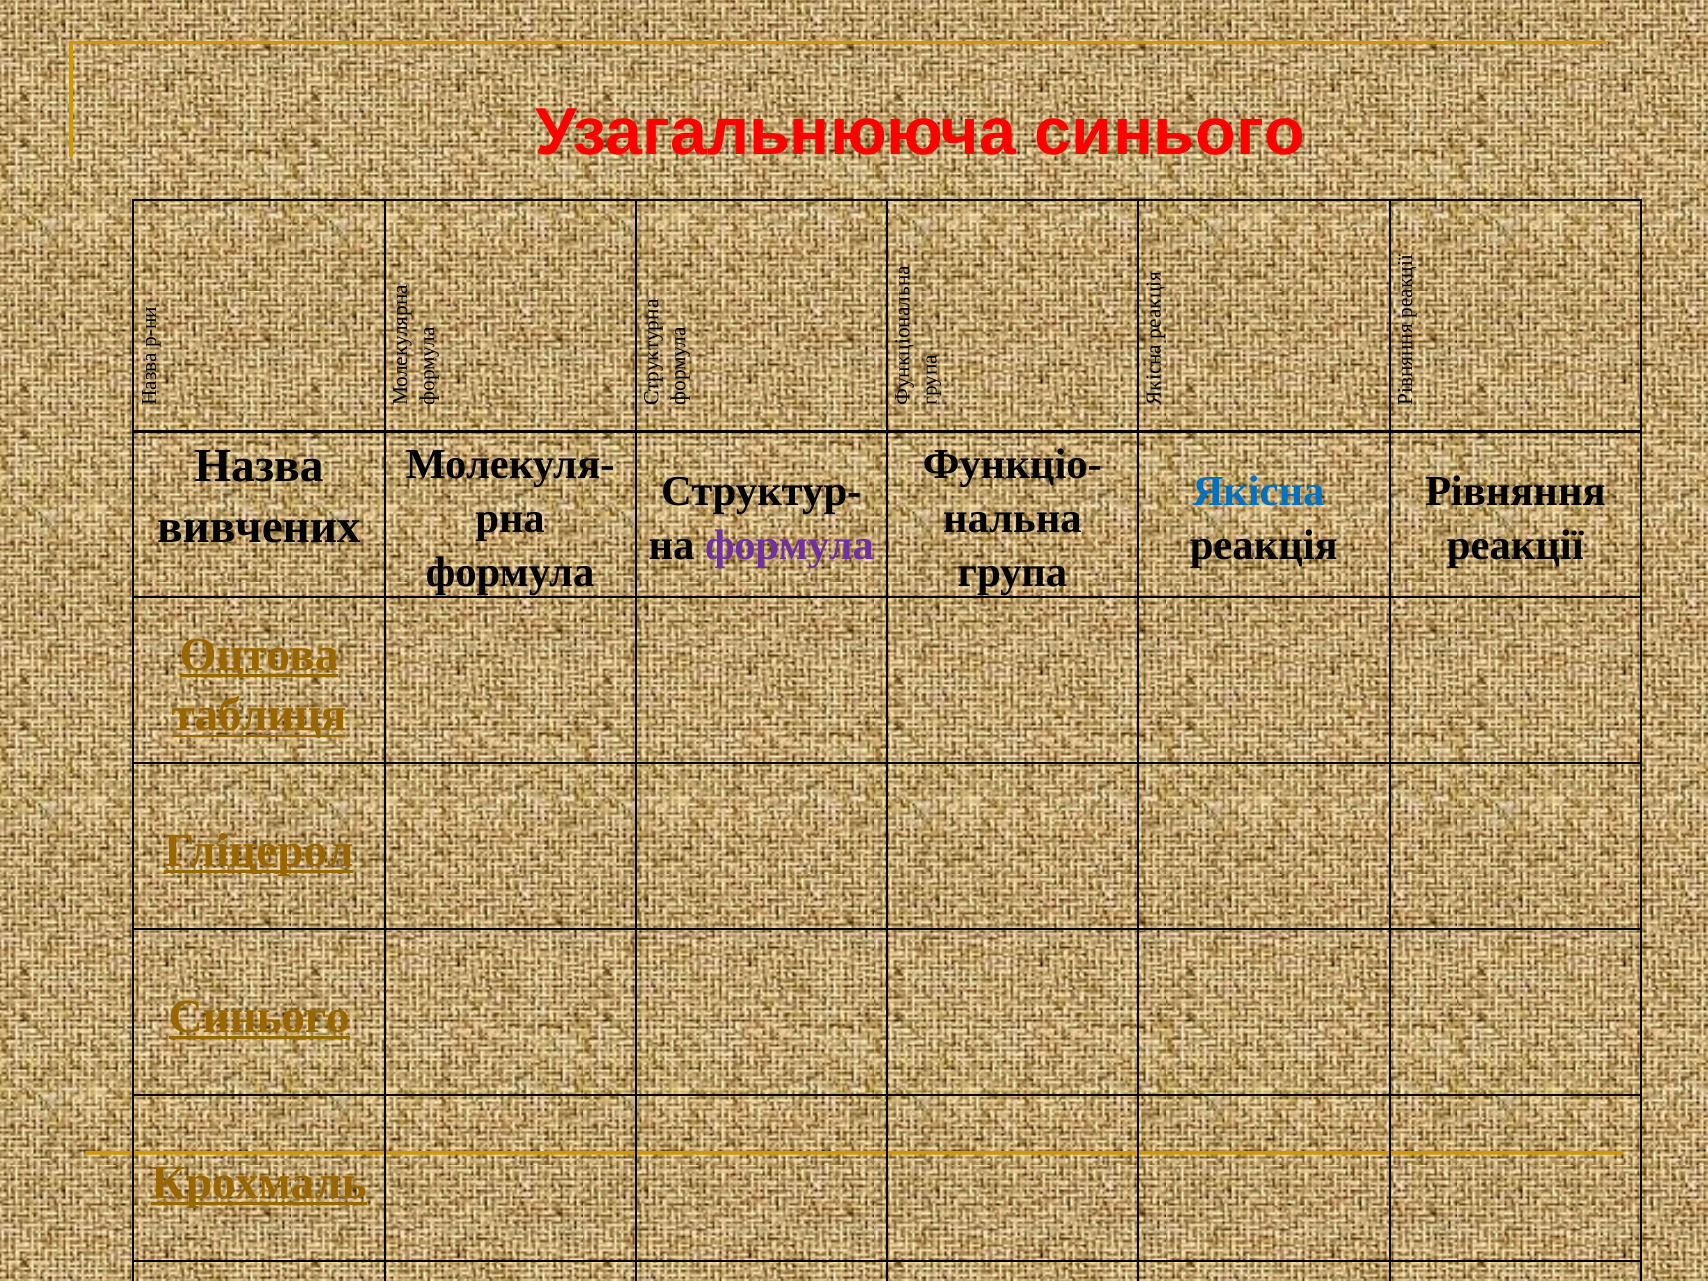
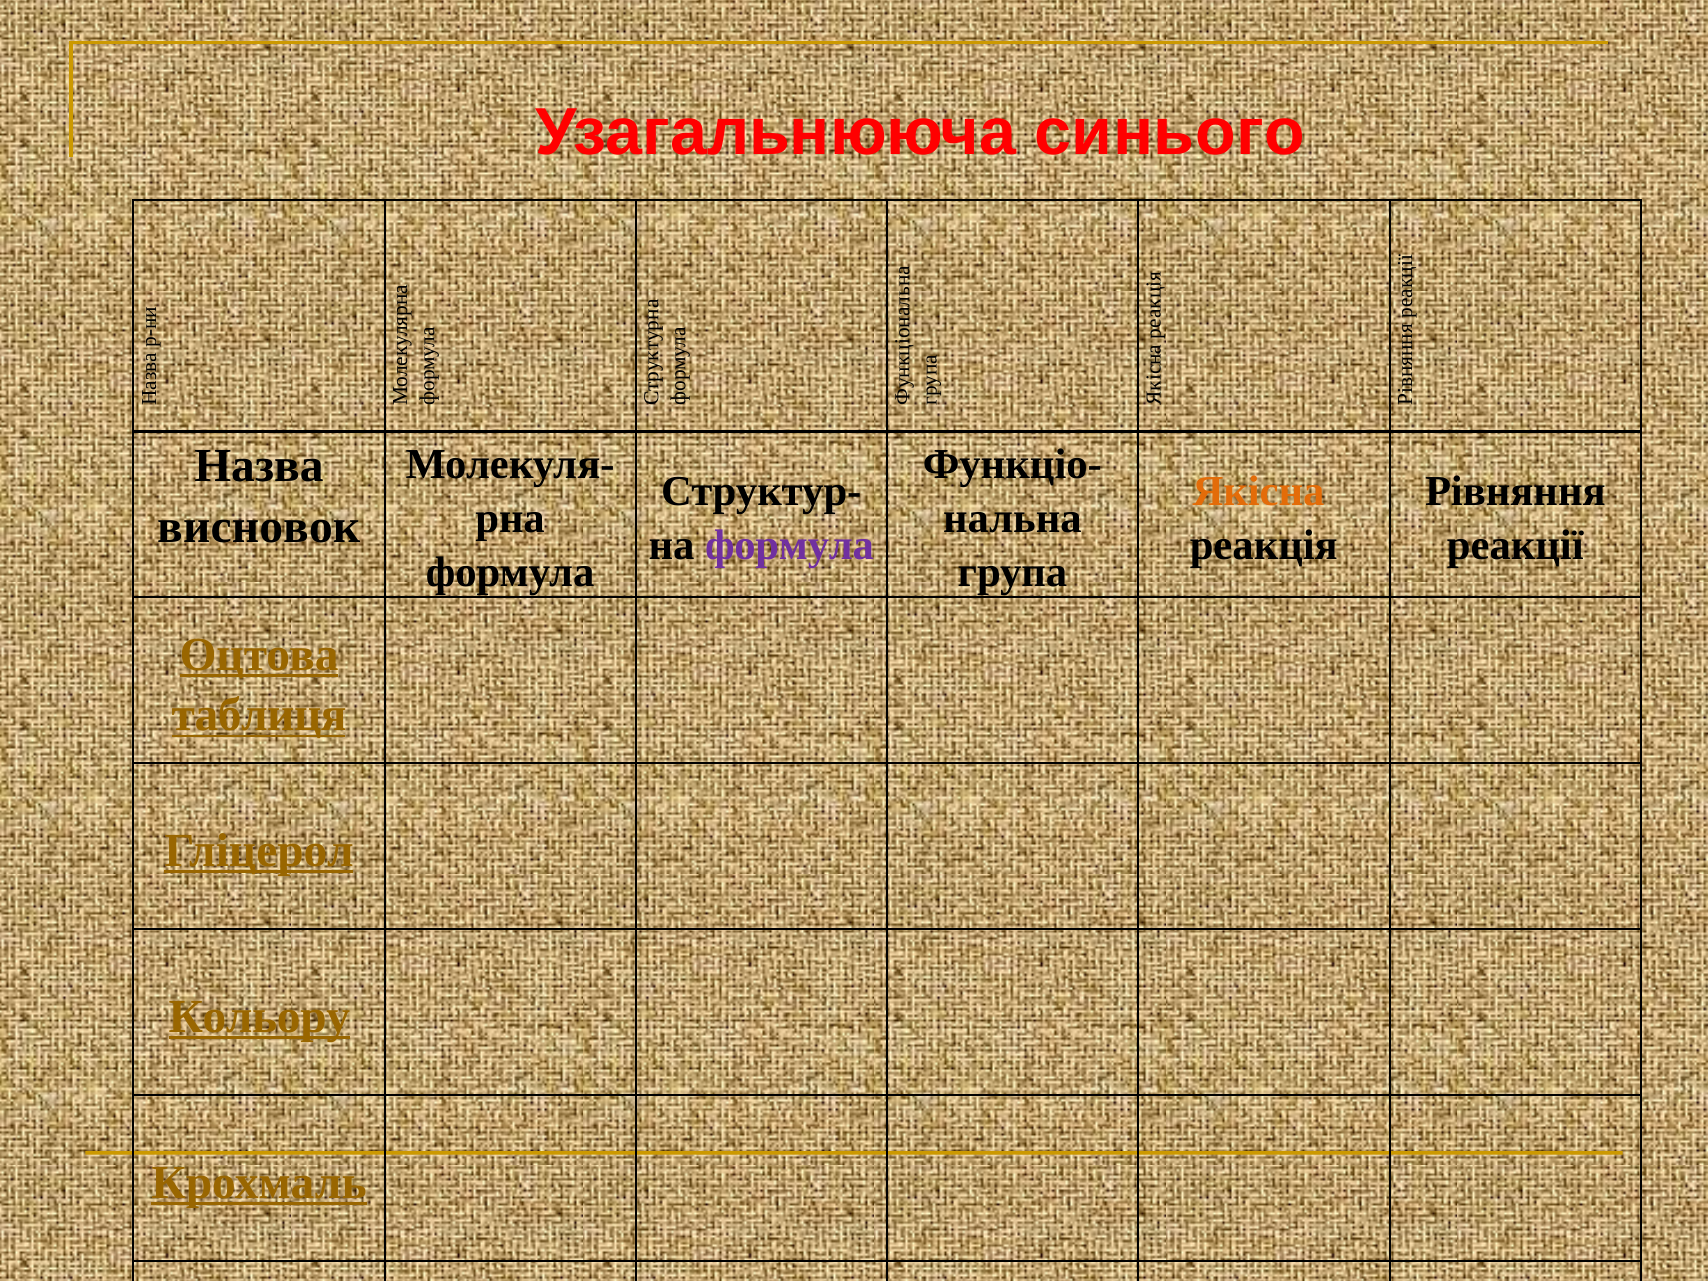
Якісна colour: blue -> orange
вивчених: вивчених -> висновок
Синього at (259, 1016): Синього -> Кольору
